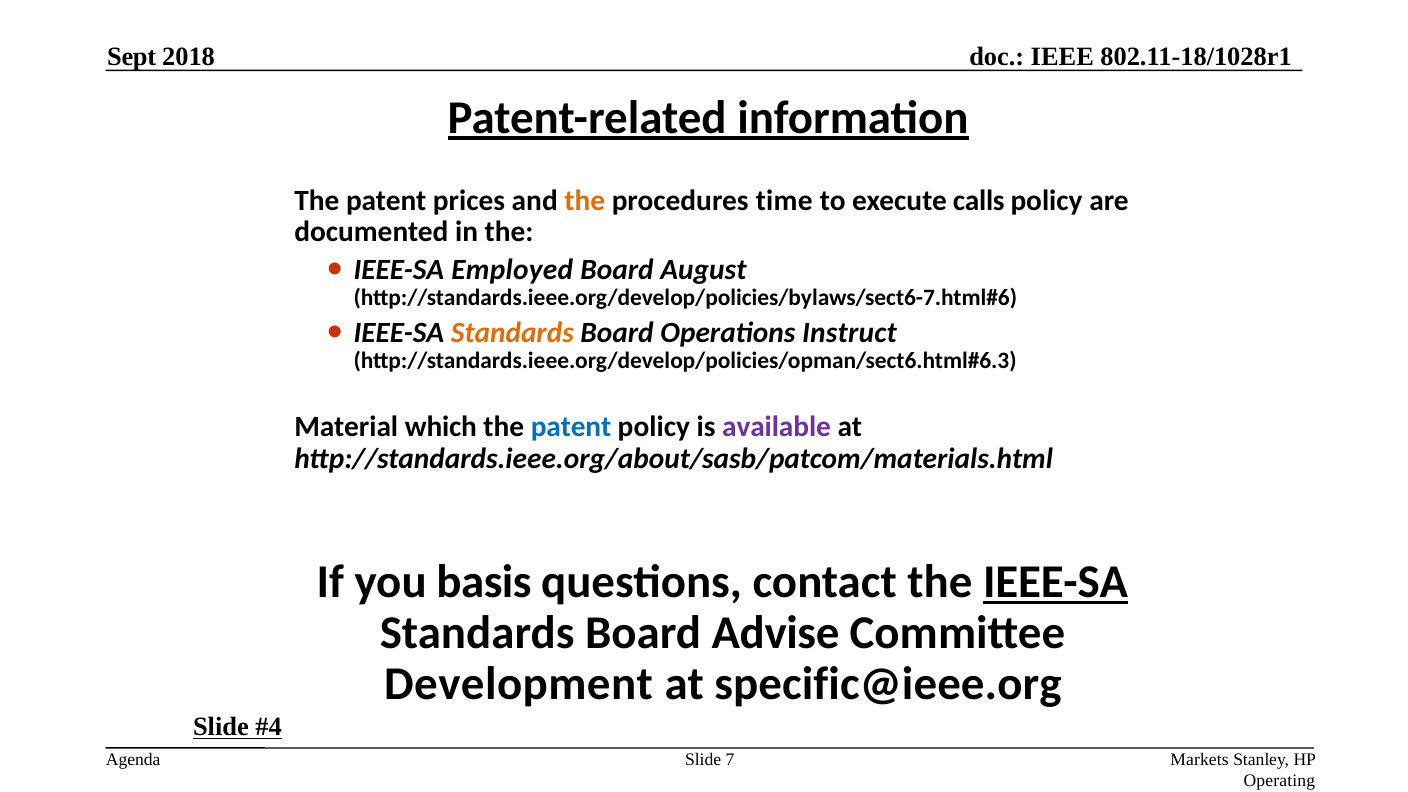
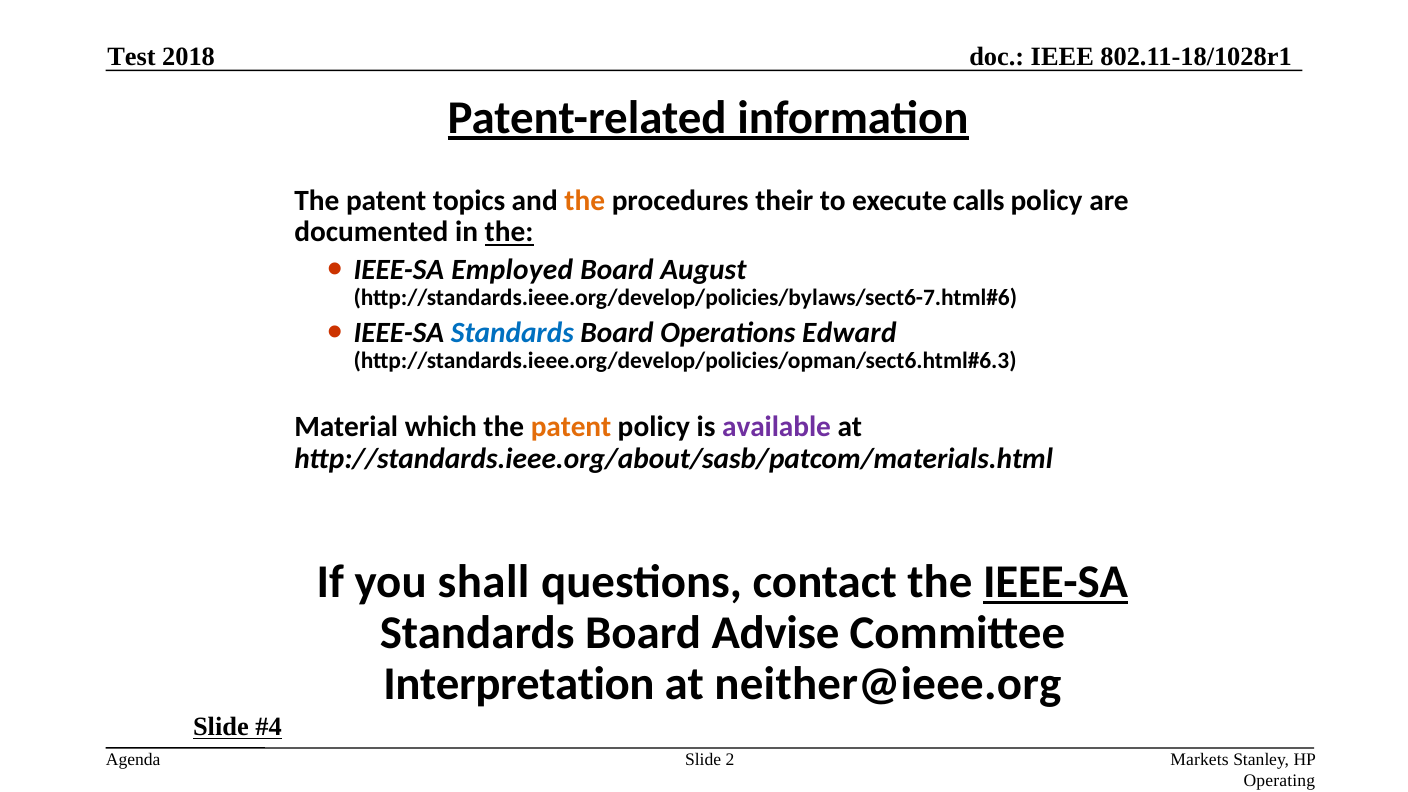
Sept: Sept -> Test
prices: prices -> topics
time: time -> their
the at (509, 232) underline: none -> present
Standards at (512, 332) colour: orange -> blue
Instruct: Instruct -> Edward
patent at (571, 427) colour: blue -> orange
basis: basis -> shall
Development: Development -> Interpretation
specific@ieee.org: specific@ieee.org -> neither@ieee.org
7: 7 -> 2
